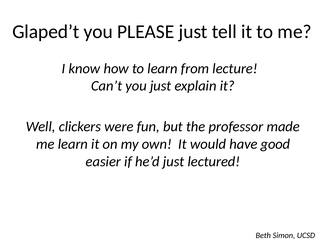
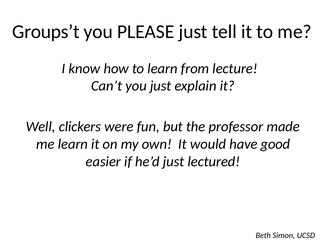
Glaped’t: Glaped’t -> Groups’t
